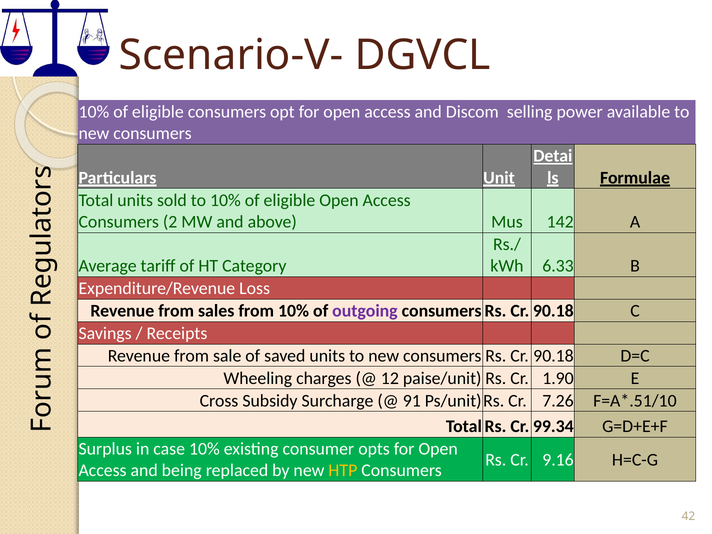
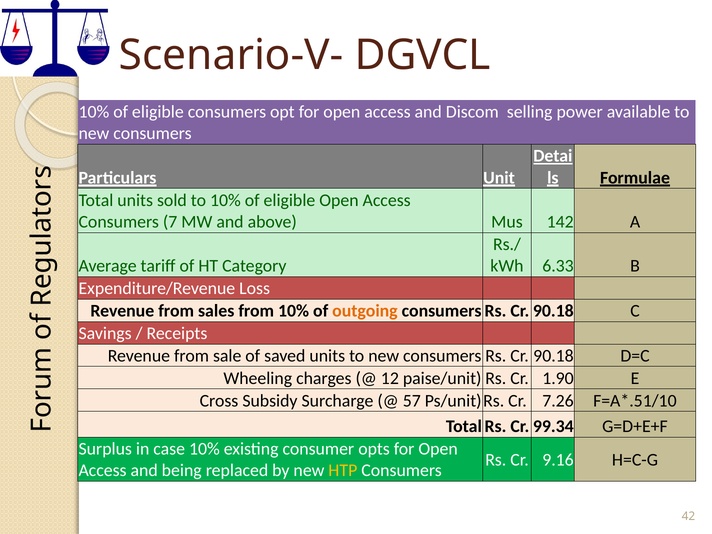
2: 2 -> 7
outgoing colour: purple -> orange
91: 91 -> 57
